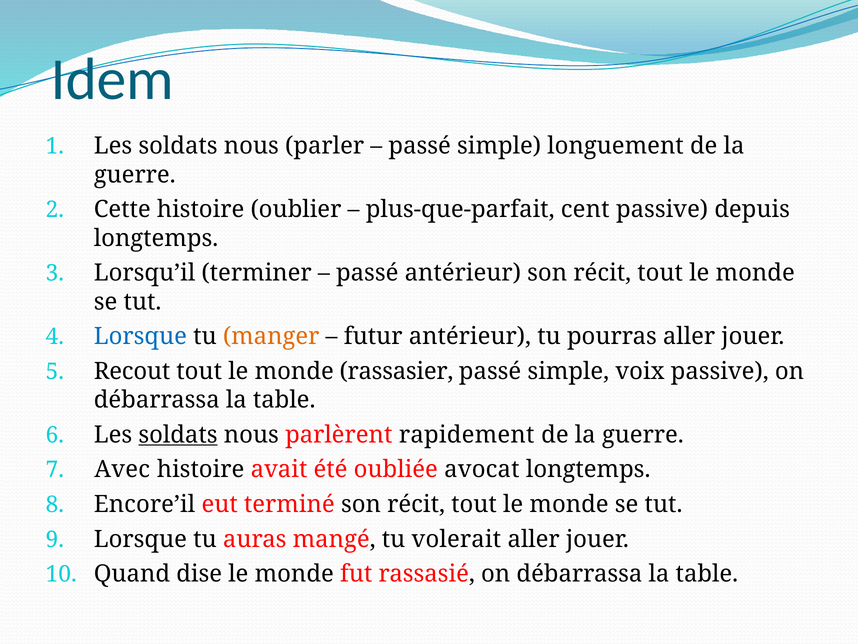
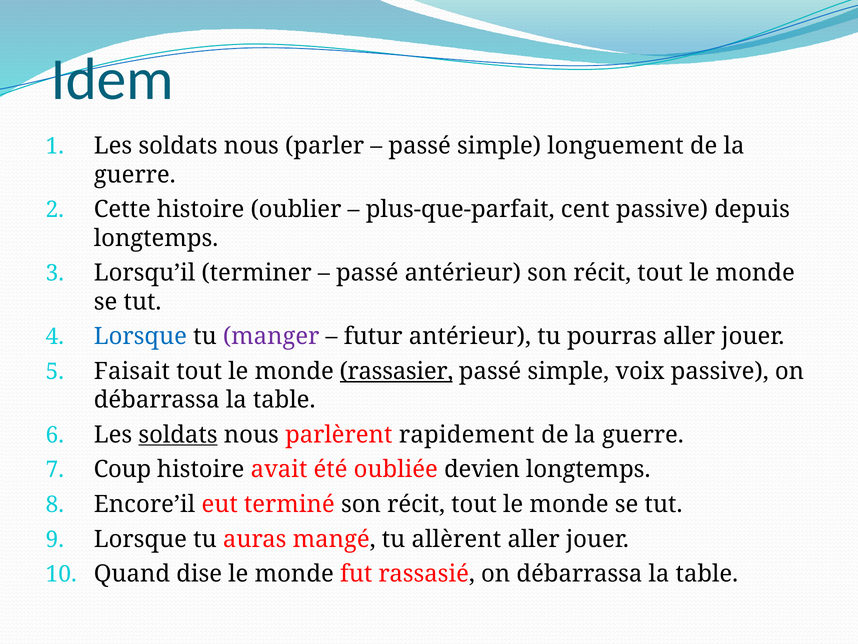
manger colour: orange -> purple
Recout: Recout -> Faisait
rassasier underline: none -> present
Avec: Avec -> Coup
avocat: avocat -> devien
volerait: volerait -> allèrent
